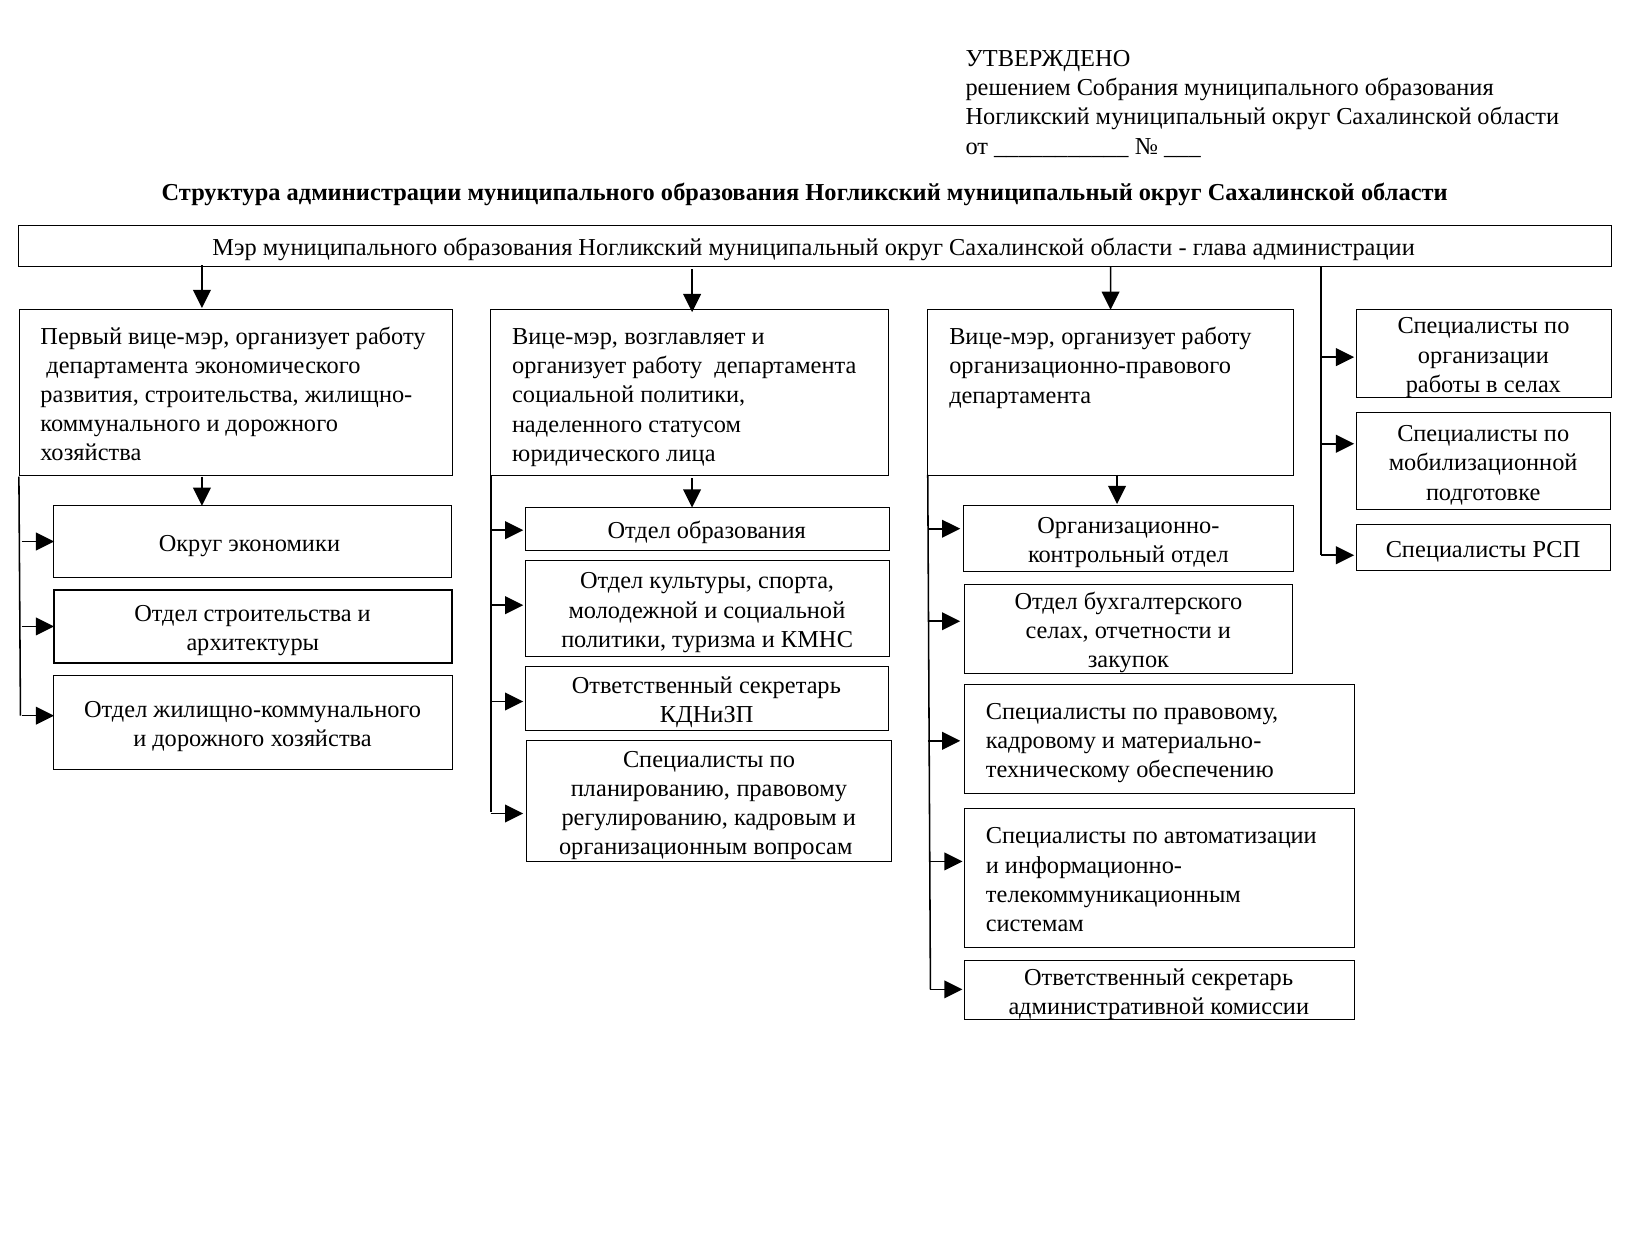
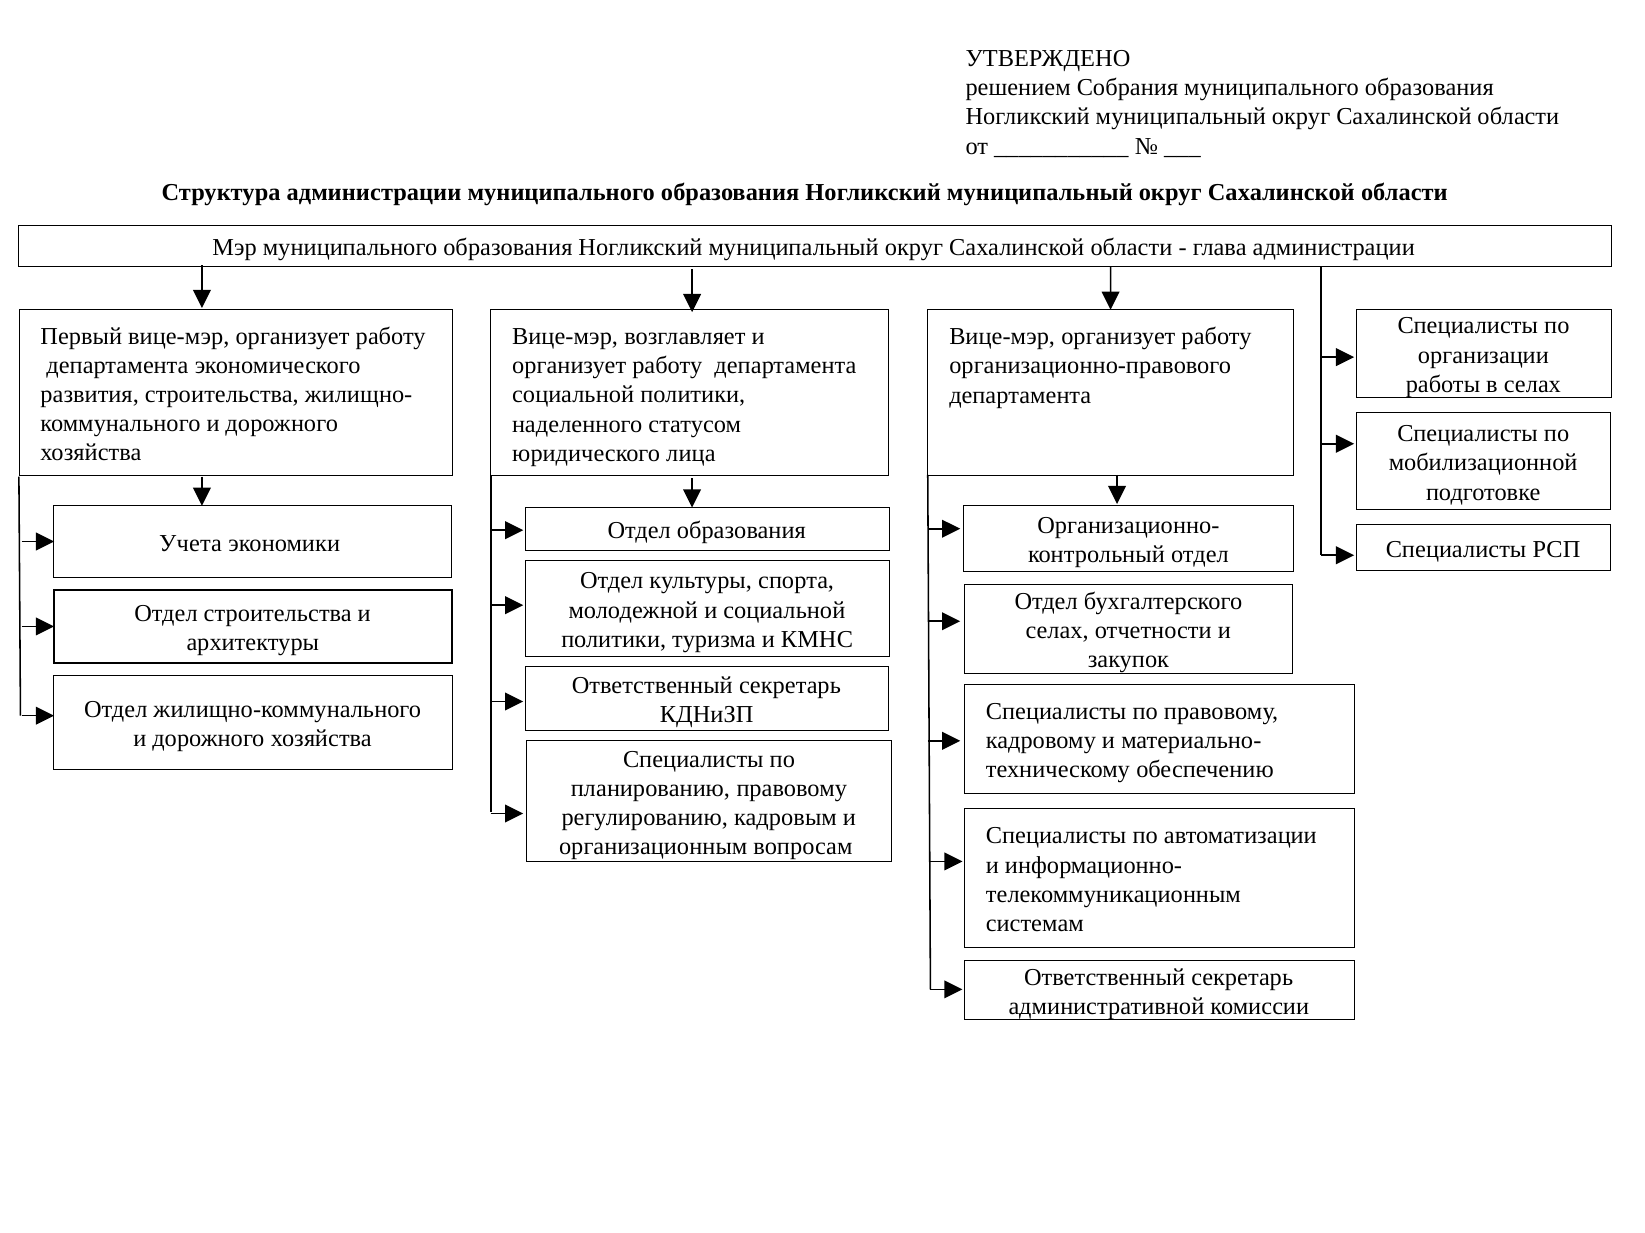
Округ at (191, 544): Округ -> Учета
